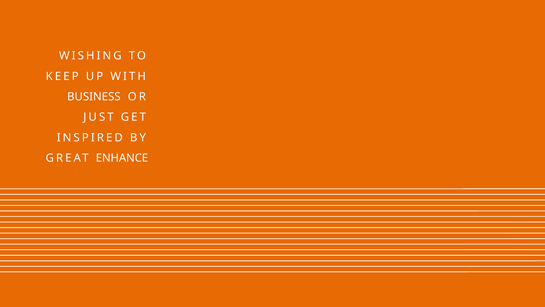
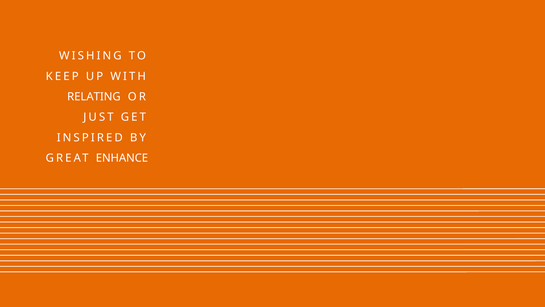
BUSINESS: BUSINESS -> RELATING
